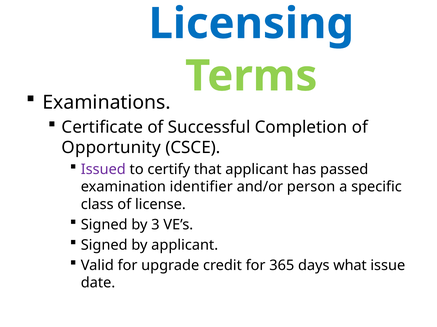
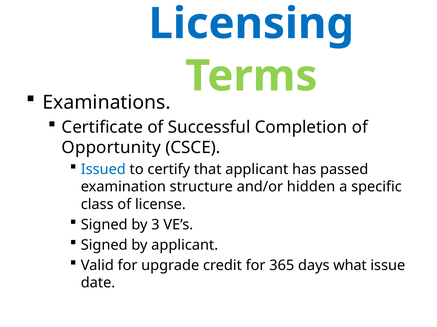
Issued colour: purple -> blue
identifier: identifier -> structure
person: person -> hidden
